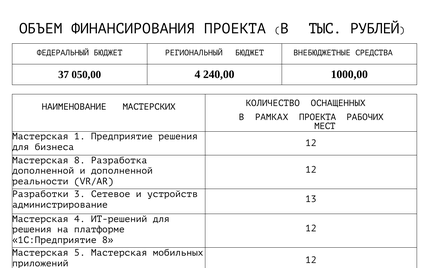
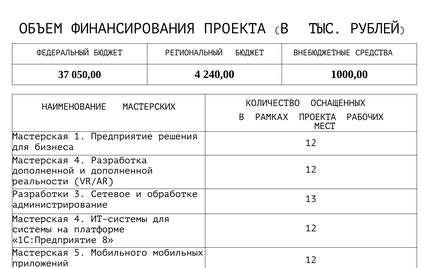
8 at (80, 160): 8 -> 4
устройств: устройств -> обработке
ИТ-решений: ИТ-решений -> ИТ-системы
решения at (32, 230): решения -> системы
5 Мастерская: Мастерская -> Мобильного
